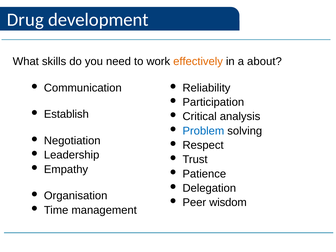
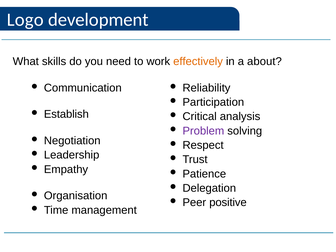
Drug: Drug -> Logo
Problem colour: blue -> purple
wisdom: wisdom -> positive
